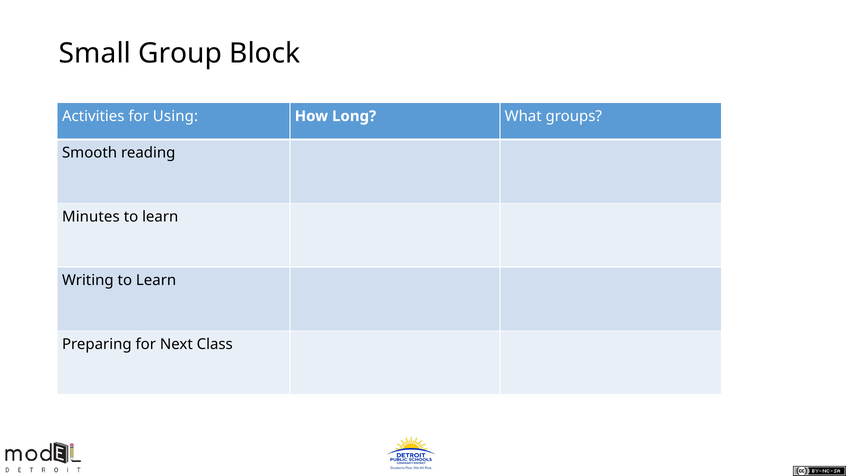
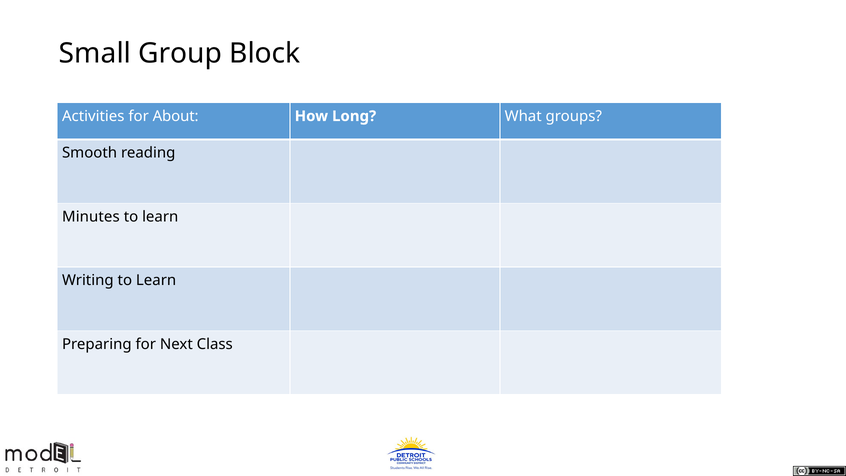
Using: Using -> About
